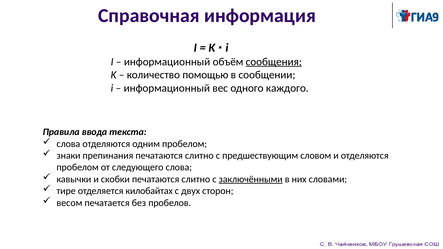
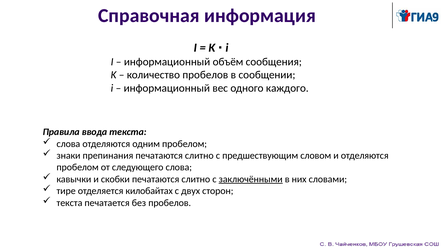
сообщения underline: present -> none
количество помощью: помощью -> пробелов
весом at (69, 203): весом -> текста
